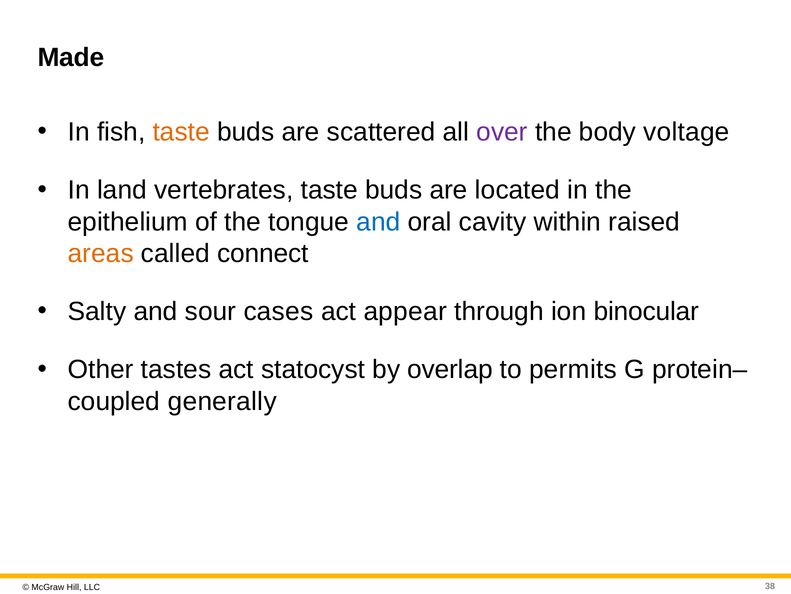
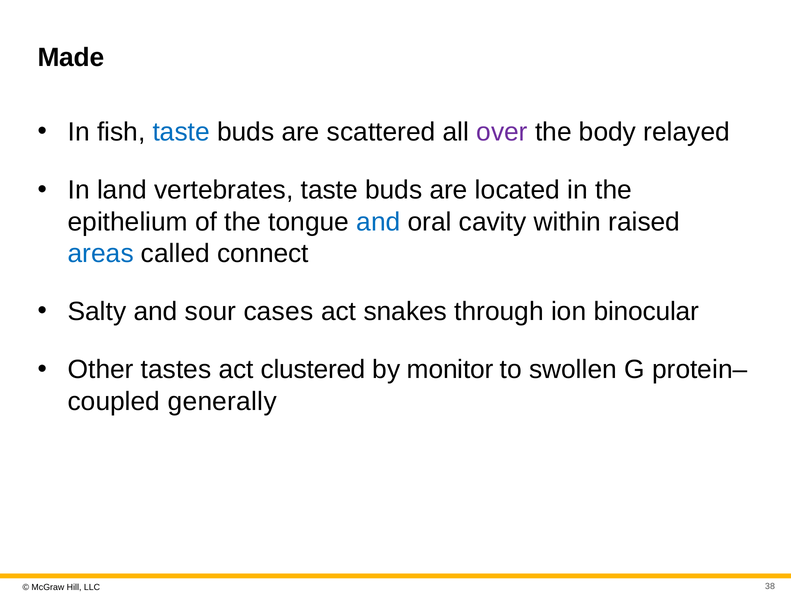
taste at (181, 132) colour: orange -> blue
voltage: voltage -> relayed
areas colour: orange -> blue
appear: appear -> snakes
statocyst: statocyst -> clustered
overlap: overlap -> monitor
permits: permits -> swollen
